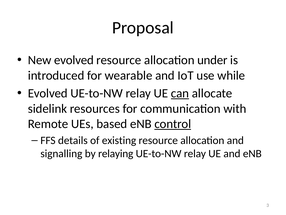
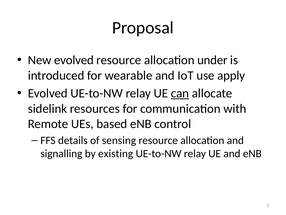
while: while -> apply
control underline: present -> none
existing: existing -> sensing
relaying: relaying -> existing
